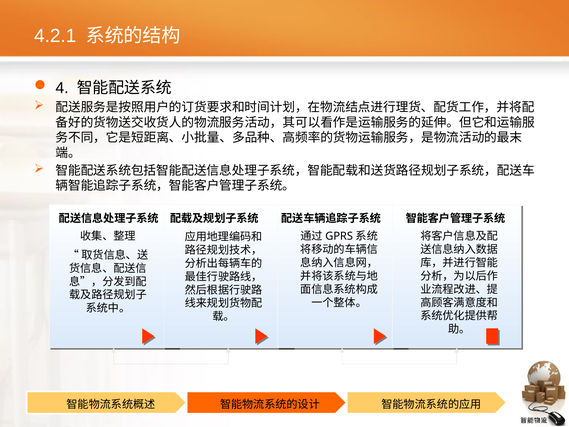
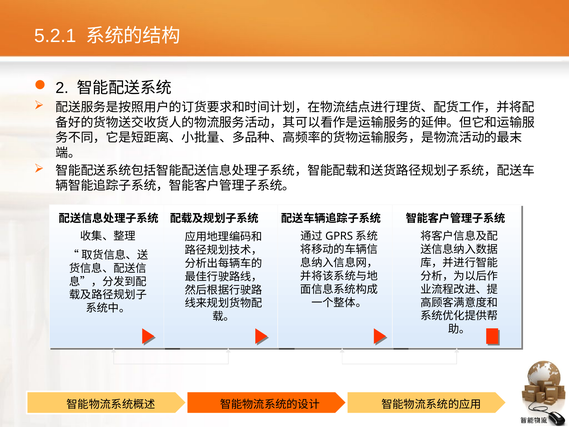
4.2.1: 4.2.1 -> 5.2.1
4: 4 -> 2
